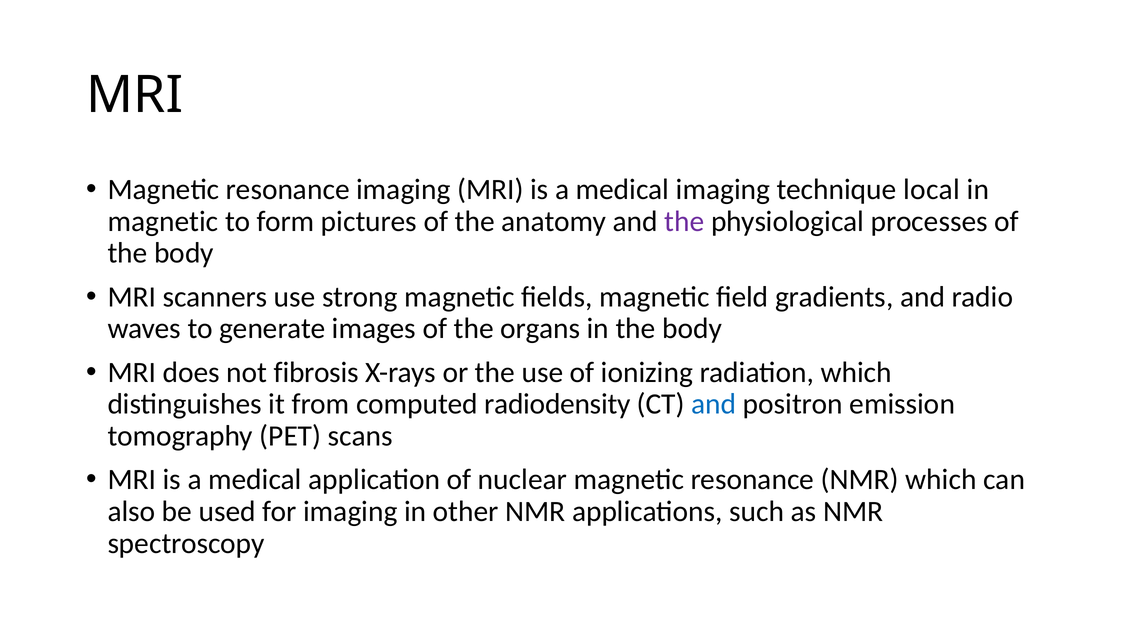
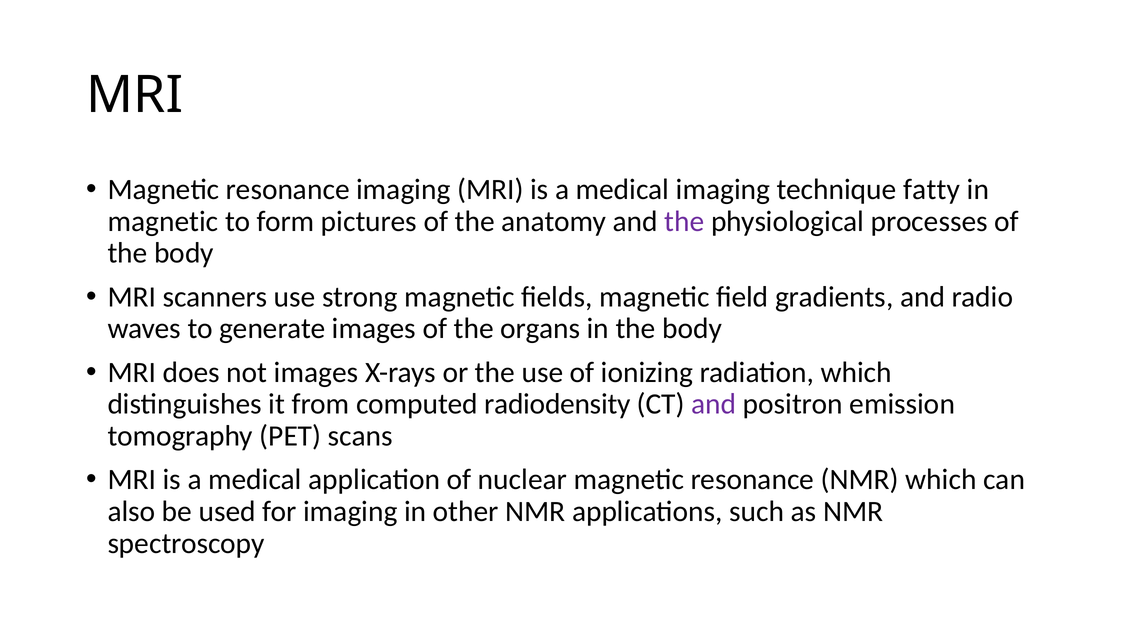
local: local -> fatty
not fibrosis: fibrosis -> images
and at (714, 404) colour: blue -> purple
